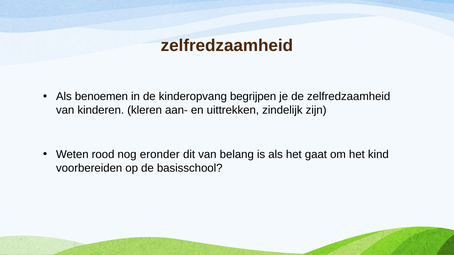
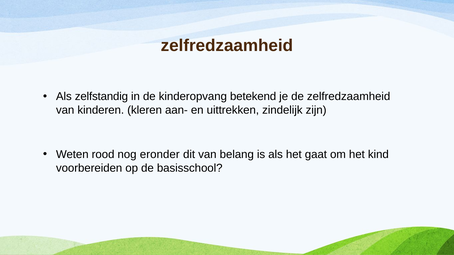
benoemen: benoemen -> zelfstandig
begrijpen: begrijpen -> betekend
